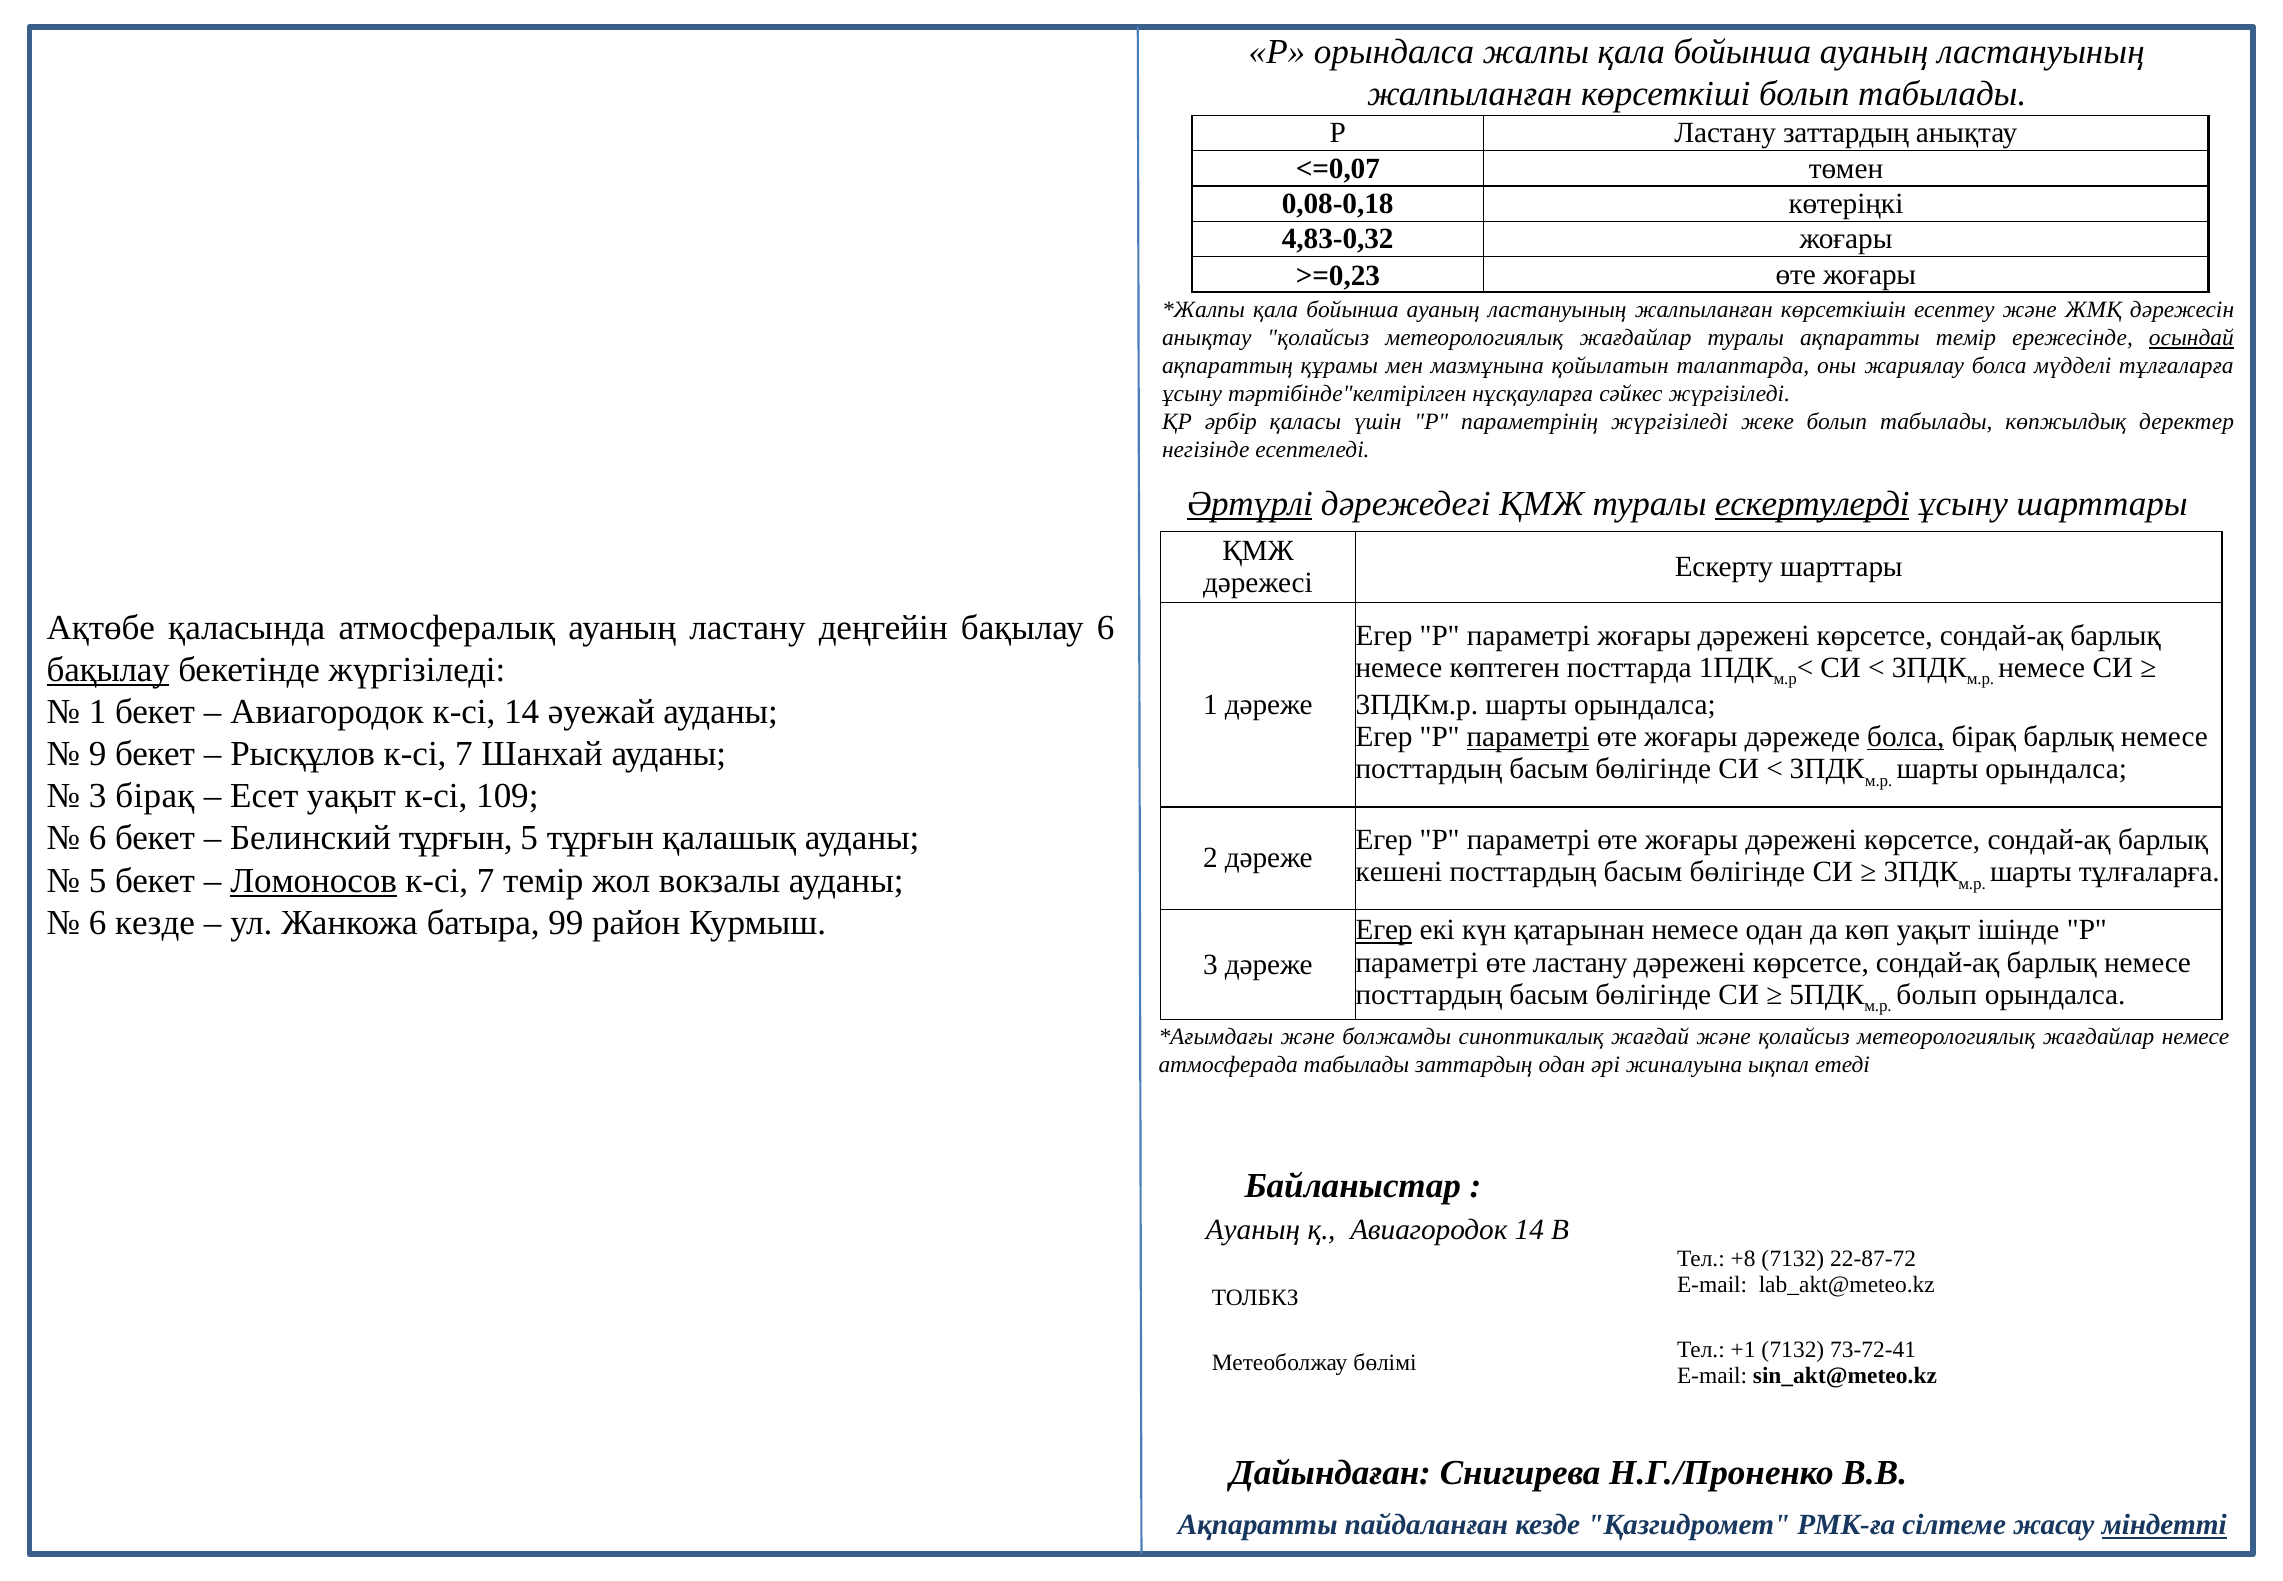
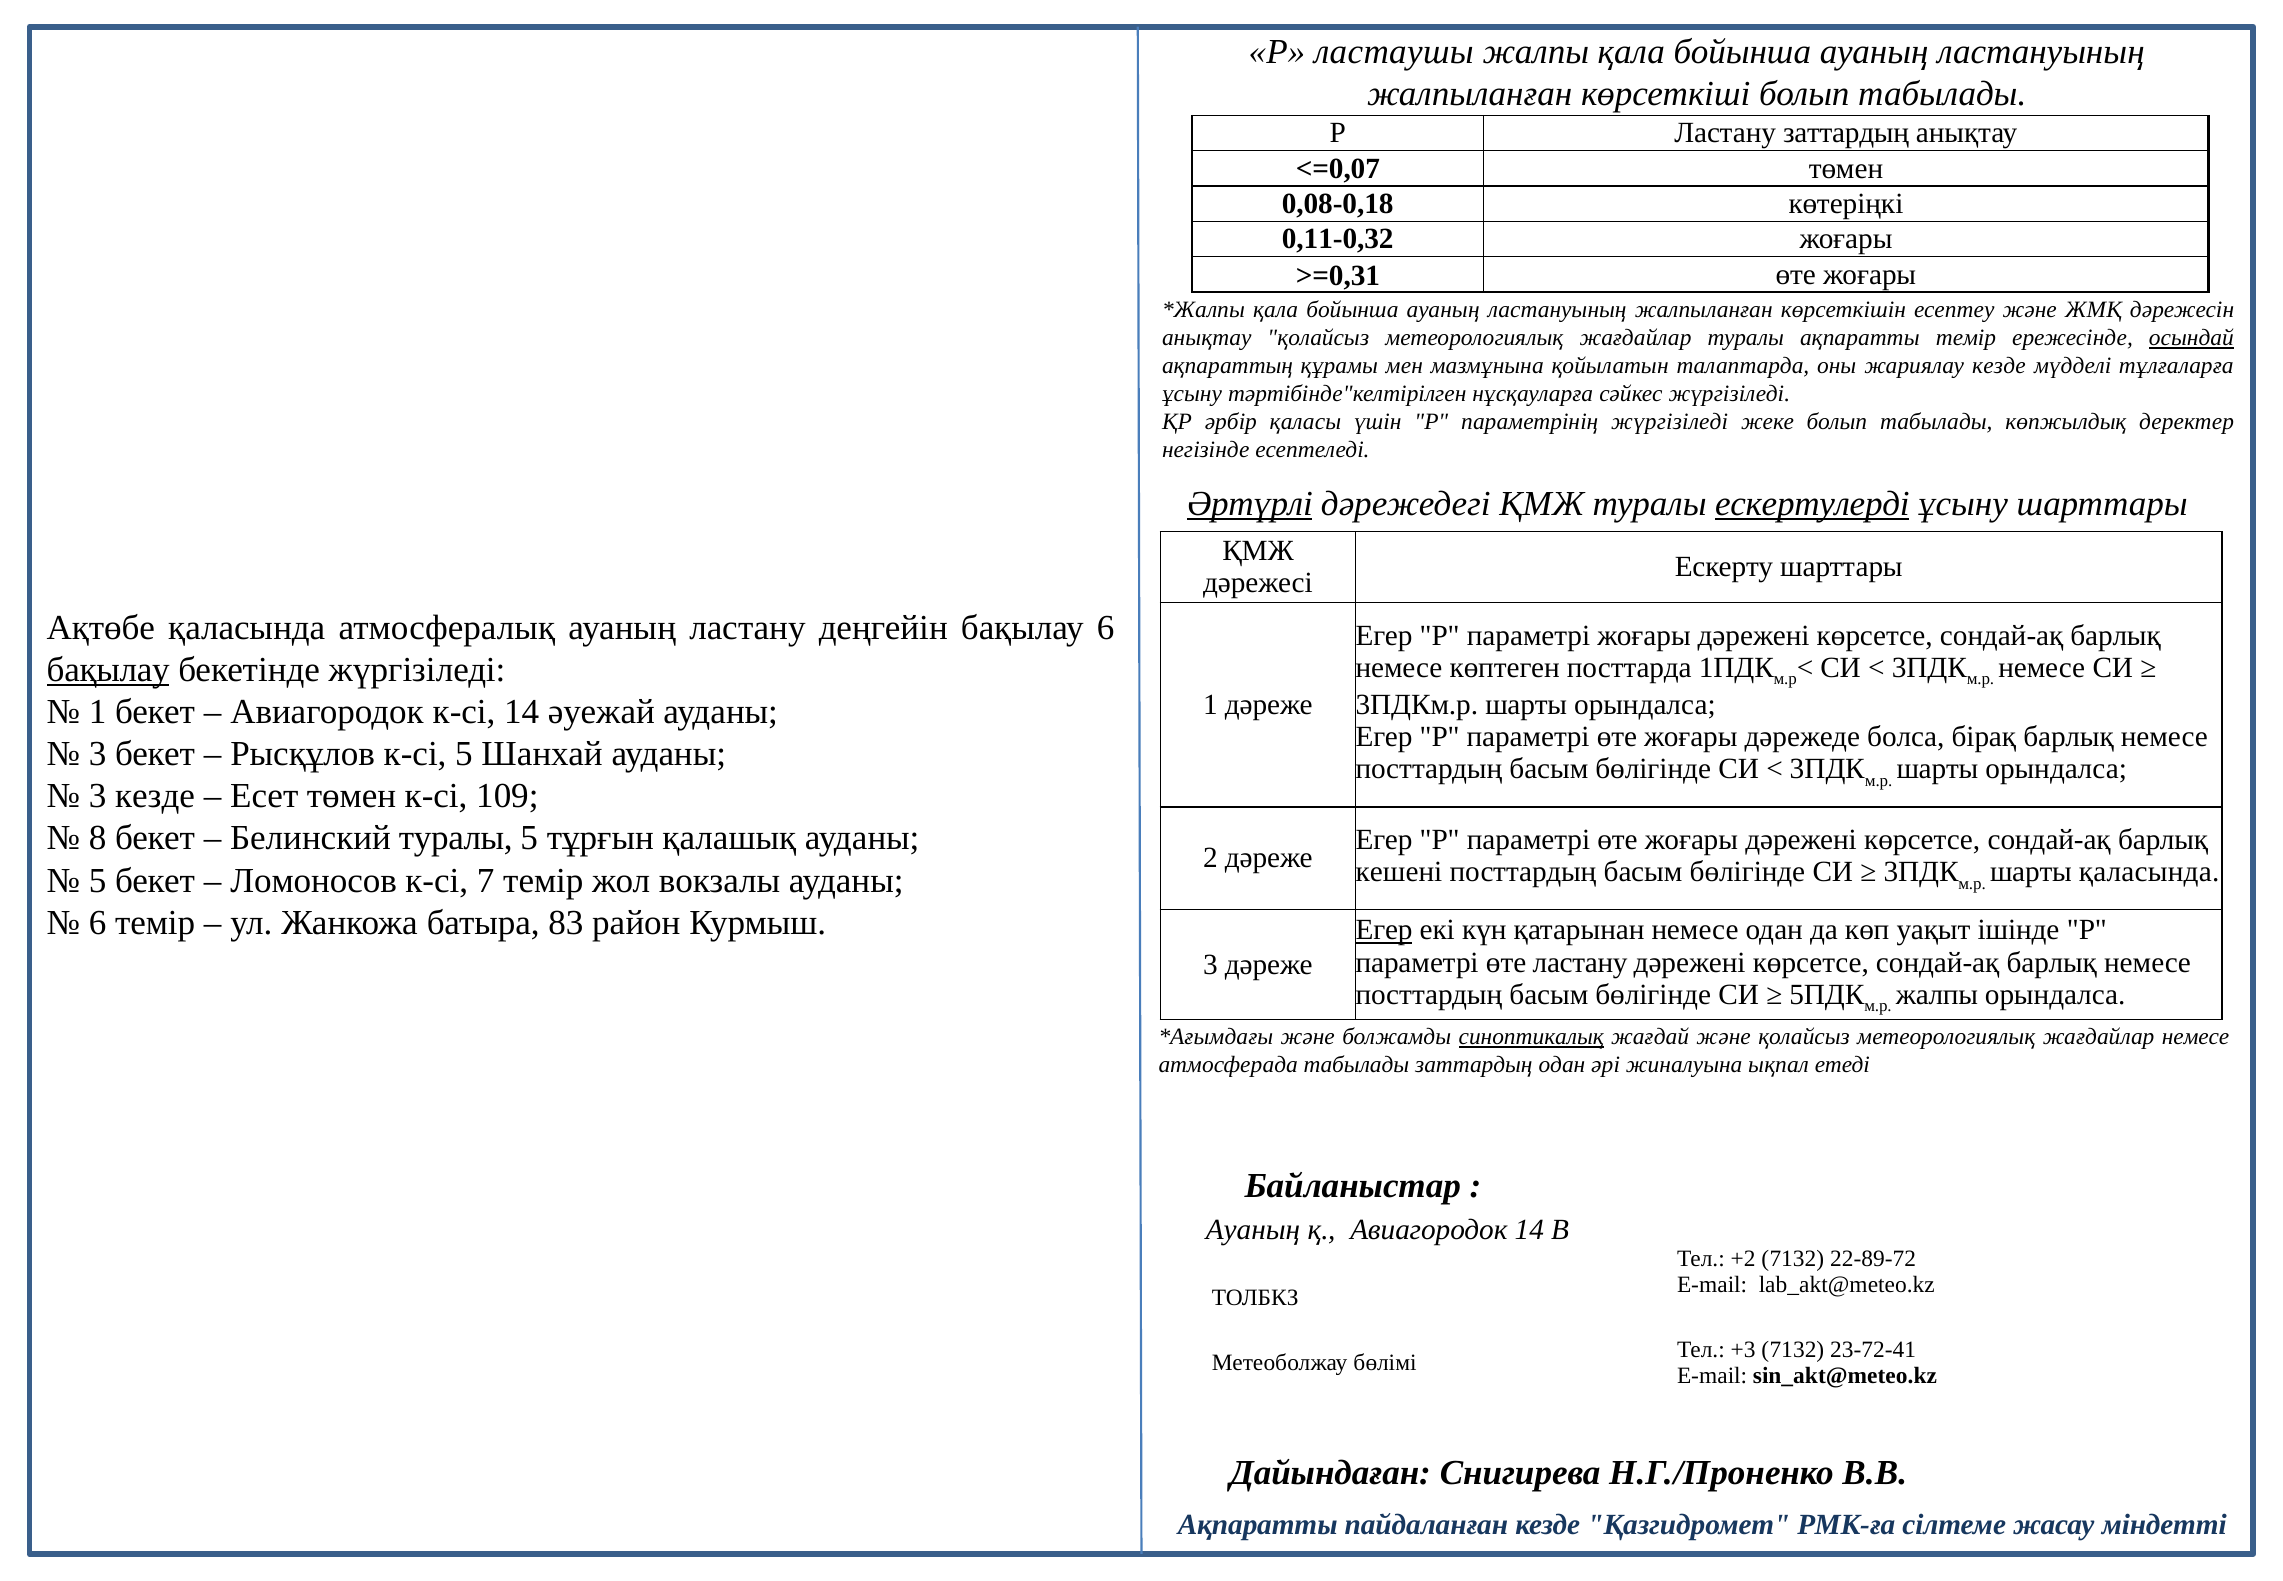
Р орындалса: орындалса -> ластаушы
4,83-0,32: 4,83-0,32 -> 0,11-0,32
>=0,23: >=0,23 -> >=0,31
жариялау болса: болса -> кезде
параметрі at (1528, 737) underline: present -> none
болса at (1906, 737) underline: present -> none
9 at (98, 754): 9 -> 3
Рысқұлов к-сі 7: 7 -> 5
3 бірақ: бірақ -> кезде
Есет уақыт: уақыт -> төмен
6 at (98, 838): 6 -> 8
Белинский тұрғын: тұрғын -> туралы
шарты тұлғаларға: тұлғаларға -> қаласында
Ломоносов underline: present -> none
6 кезде: кезде -> темір
99: 99 -> 83
болып at (1937, 994): болып -> жалпы
синоптикалық underline: none -> present
+8: +8 -> +2
22-87-72: 22-87-72 -> 22-89-72
+1: +1 -> +3
73-72-41: 73-72-41 -> 23-72-41
міндетті underline: present -> none
